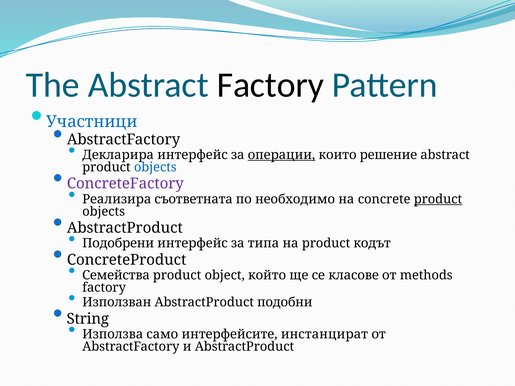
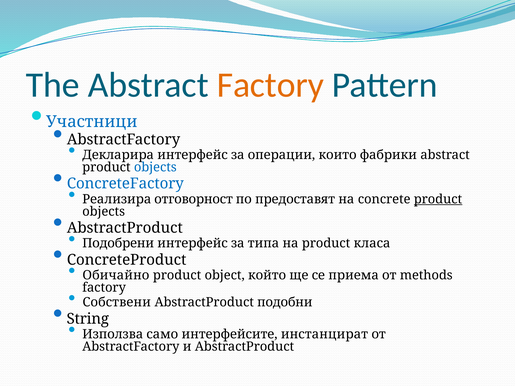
Factory at (270, 85) colour: black -> orange
операции underline: present -> none
решение: решение -> фабрики
ConcreteFactory colour: purple -> blue
съответната: съответната -> отговорност
необходимо: необходимо -> предоставят
кодът: кодът -> класа
Семейства: Семейства -> Обичайно
класове: класове -> приема
Използван: Използван -> Собствени
